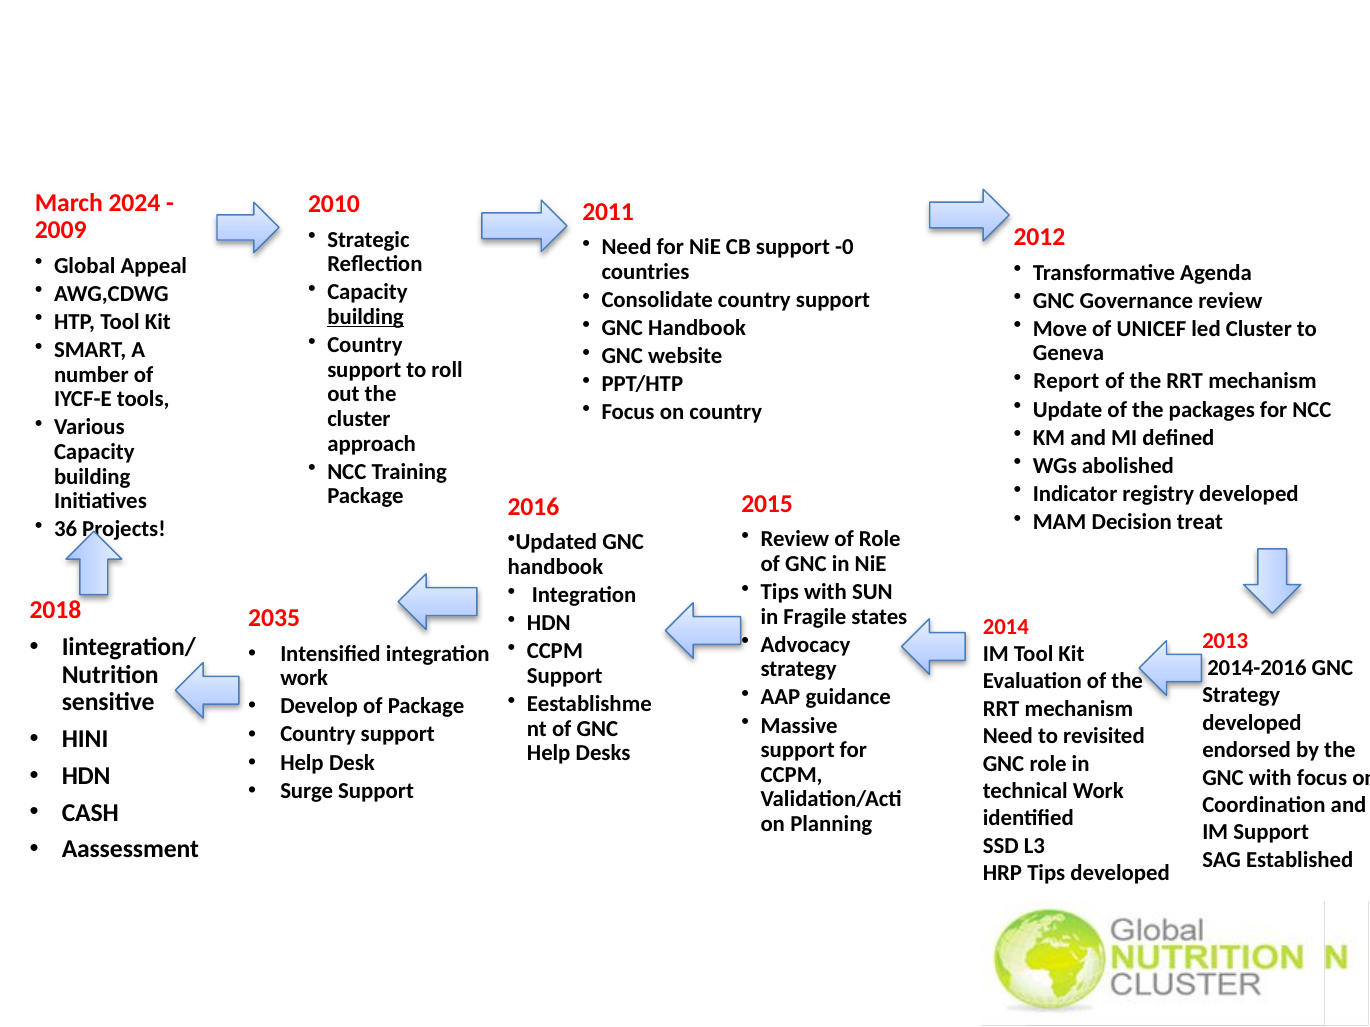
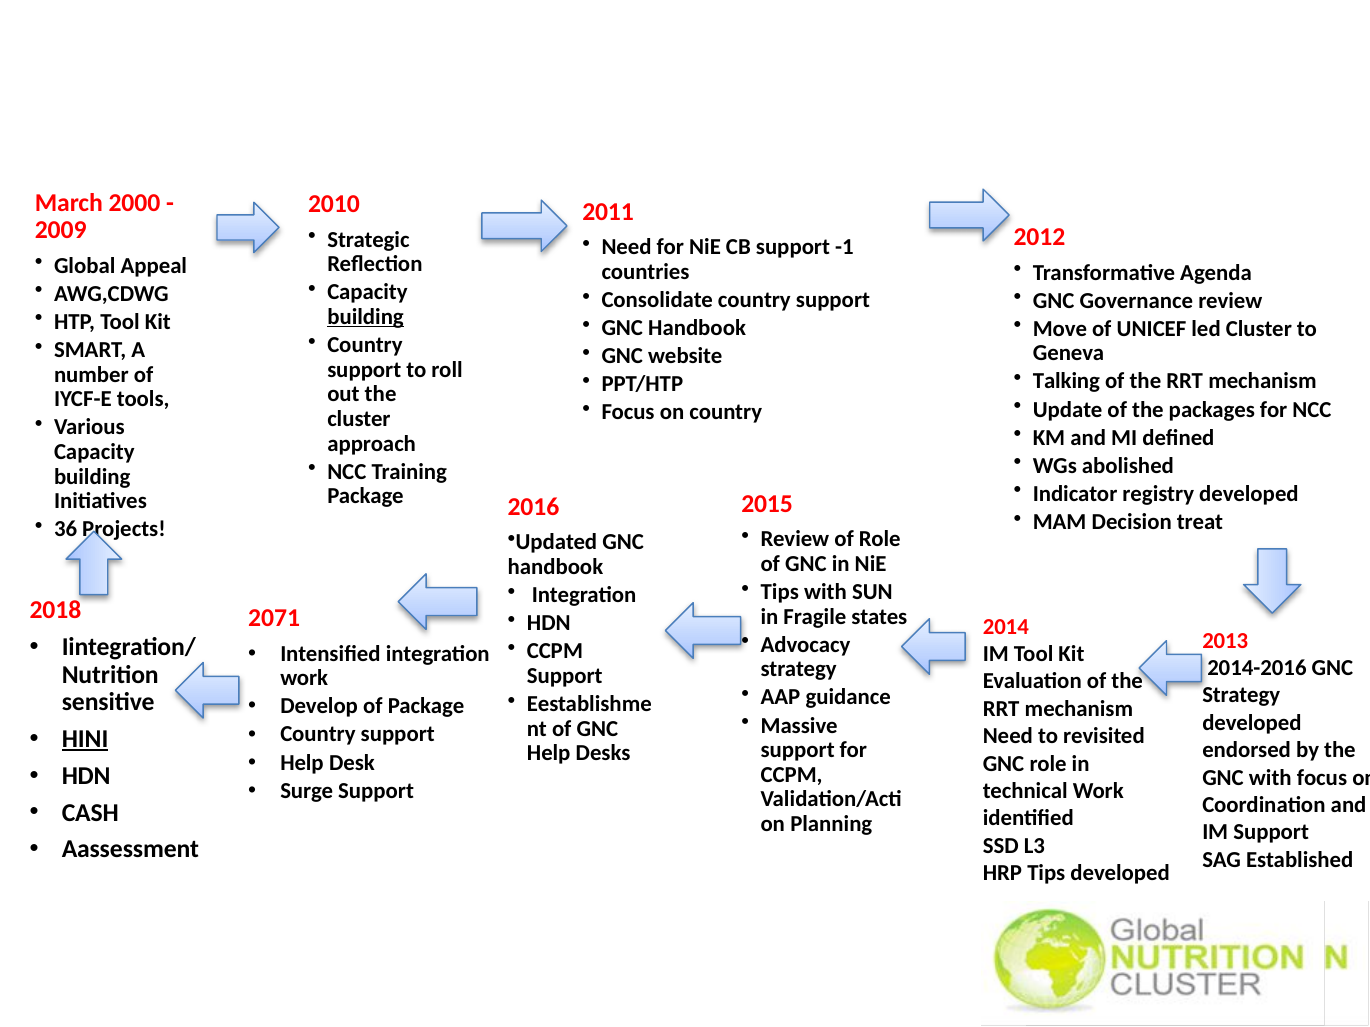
2024: 2024 -> 2000
-0: -0 -> -1
Report: Report -> Talking
2035: 2035 -> 2071
HINI underline: none -> present
